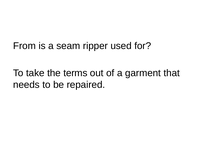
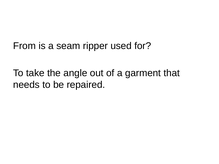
terms: terms -> angle
